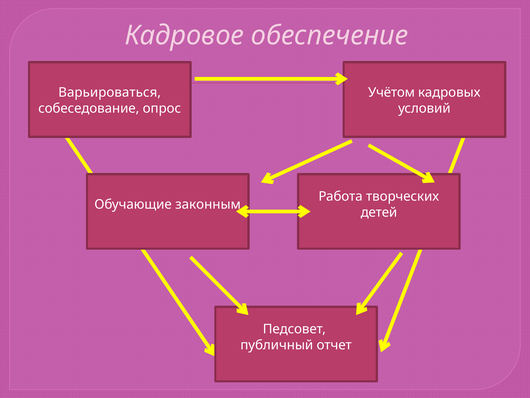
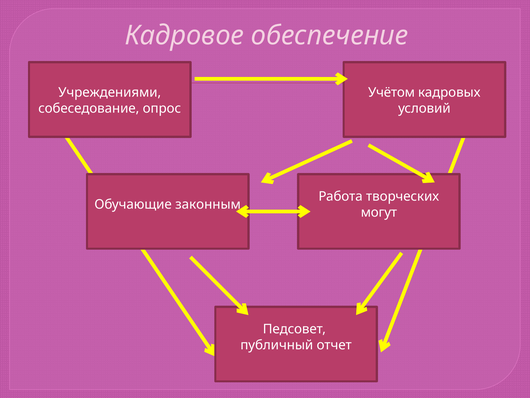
Варьироваться: Варьироваться -> Учреждениями
детей: детей -> могут
